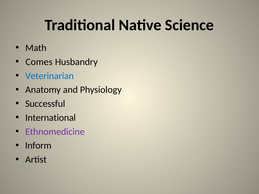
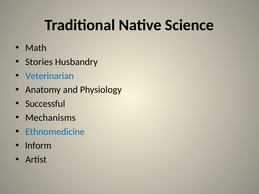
Comes: Comes -> Stories
International: International -> Mechanisms
Ethnomedicine colour: purple -> blue
